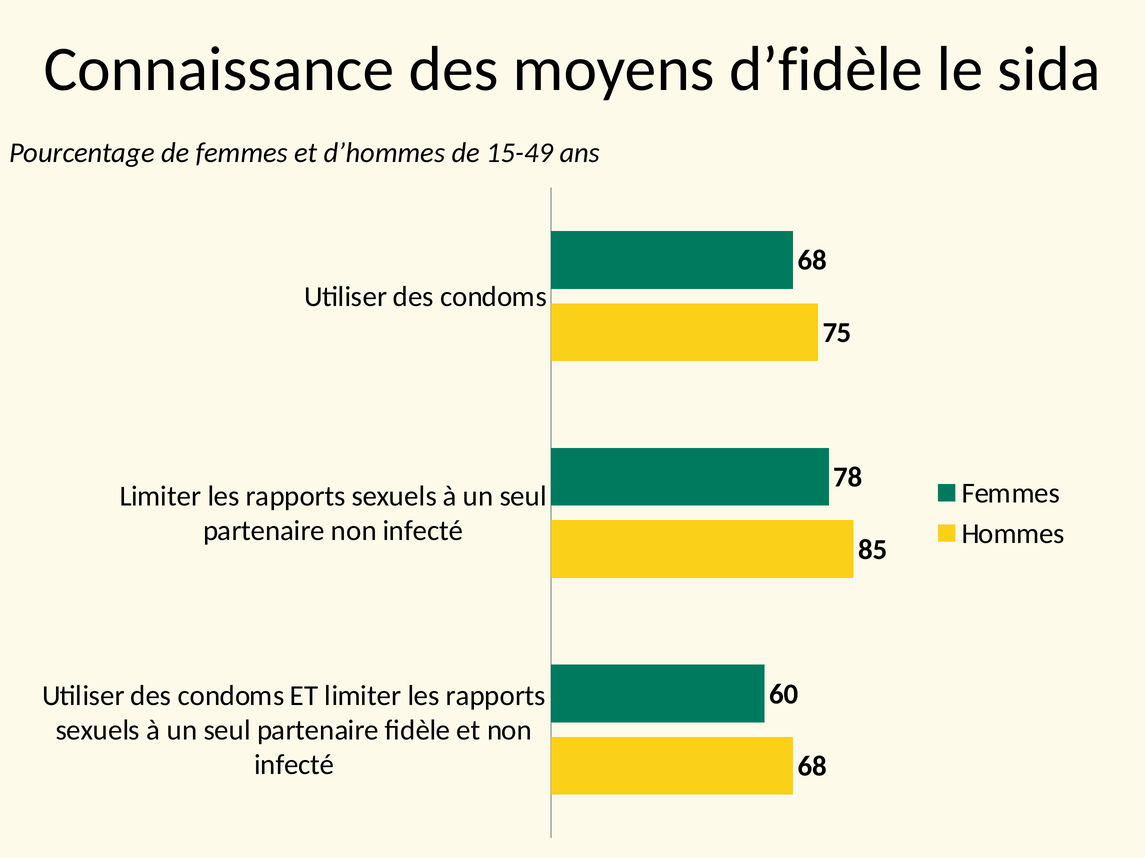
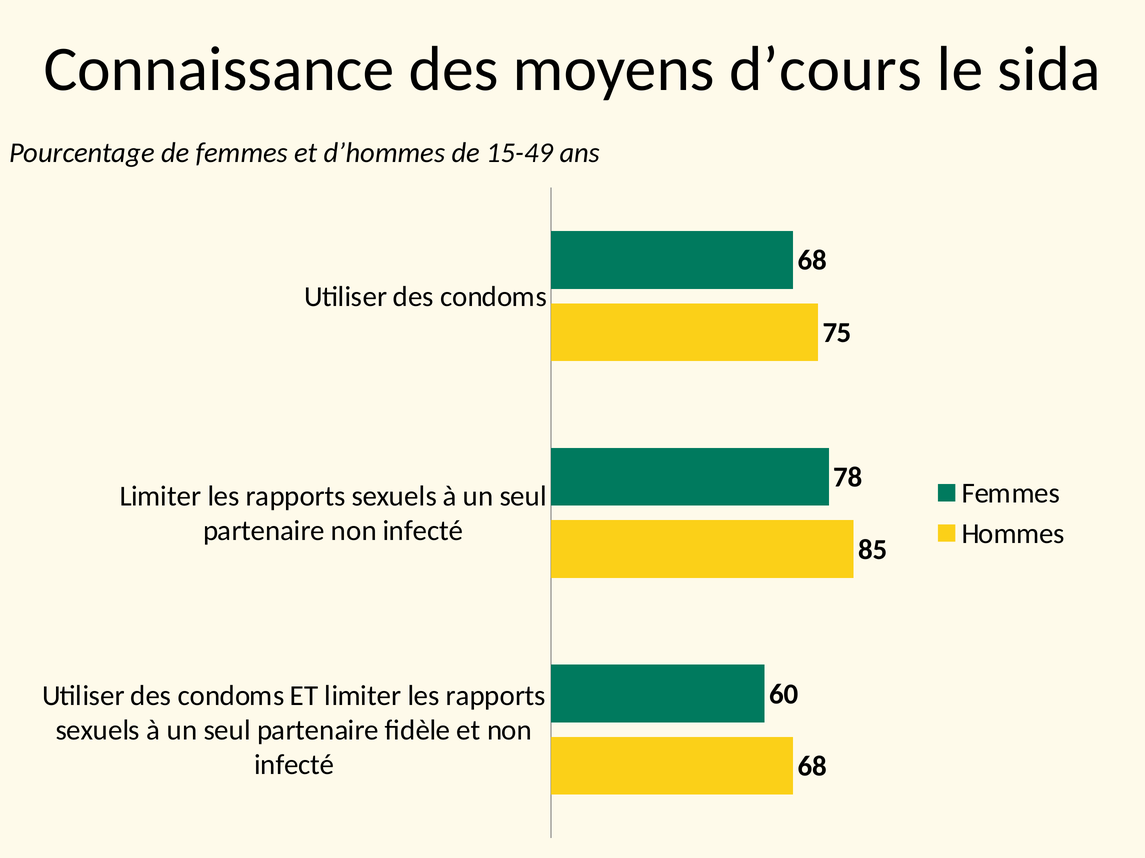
d’fidèle: d’fidèle -> d’cours
